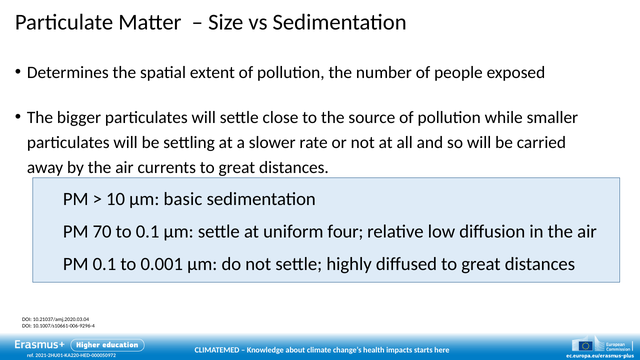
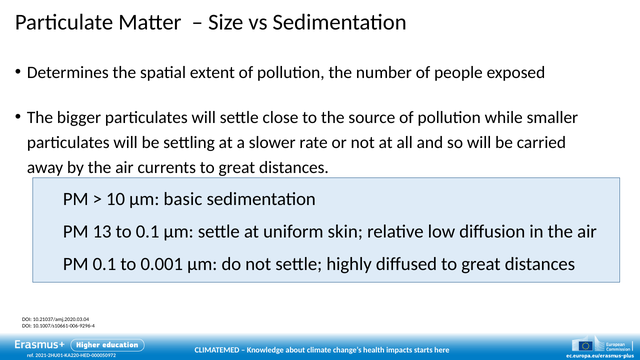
70: 70 -> 13
four: four -> skin
